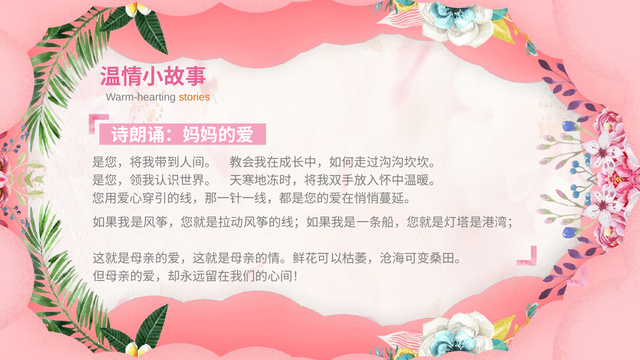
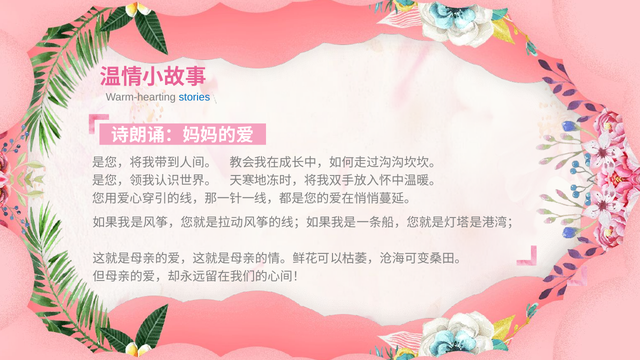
stories colour: orange -> blue
